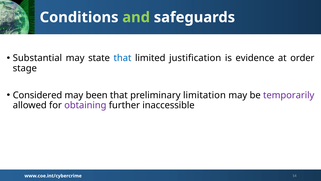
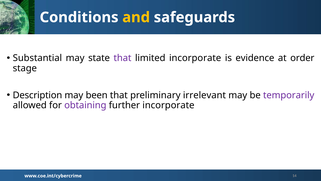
and colour: light green -> yellow
that at (122, 58) colour: blue -> purple
limited justification: justification -> incorporate
Considered: Considered -> Description
limitation: limitation -> irrelevant
further inaccessible: inaccessible -> incorporate
